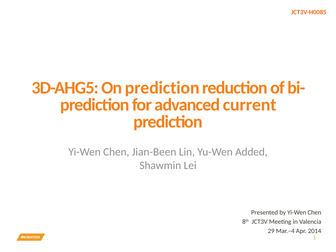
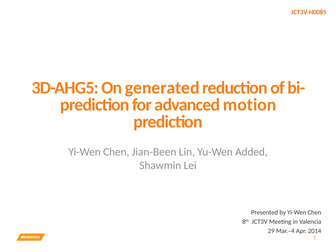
On prediction: prediction -> generated
current: current -> motion
